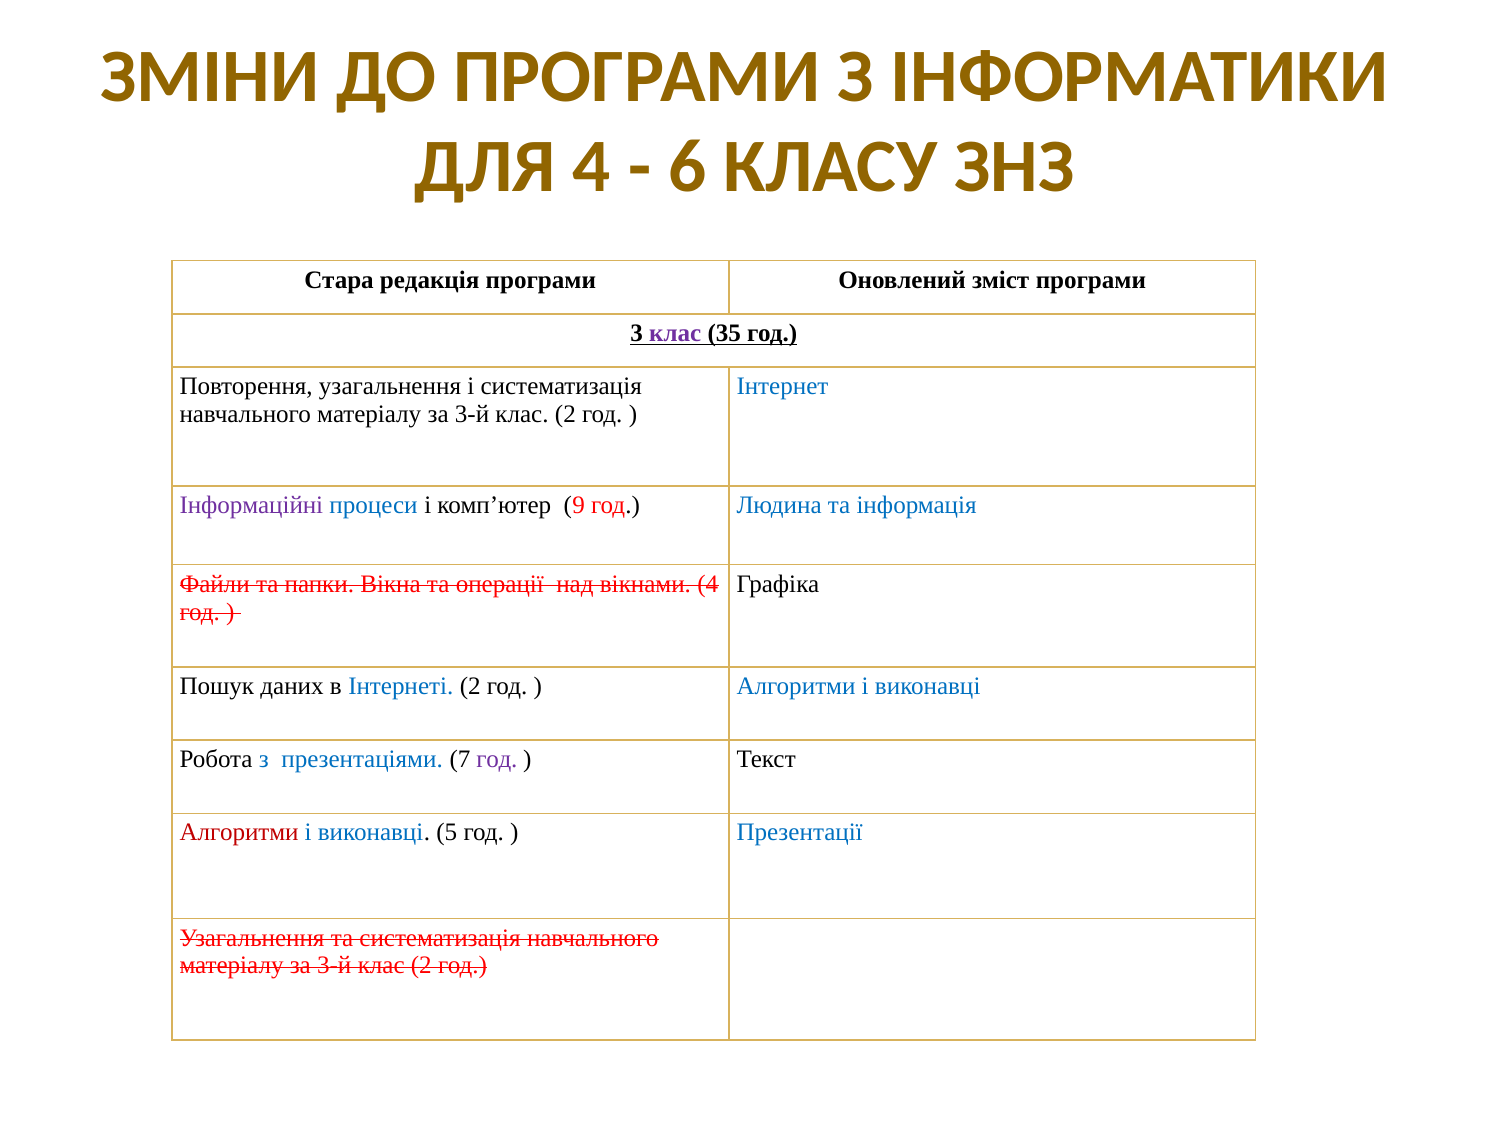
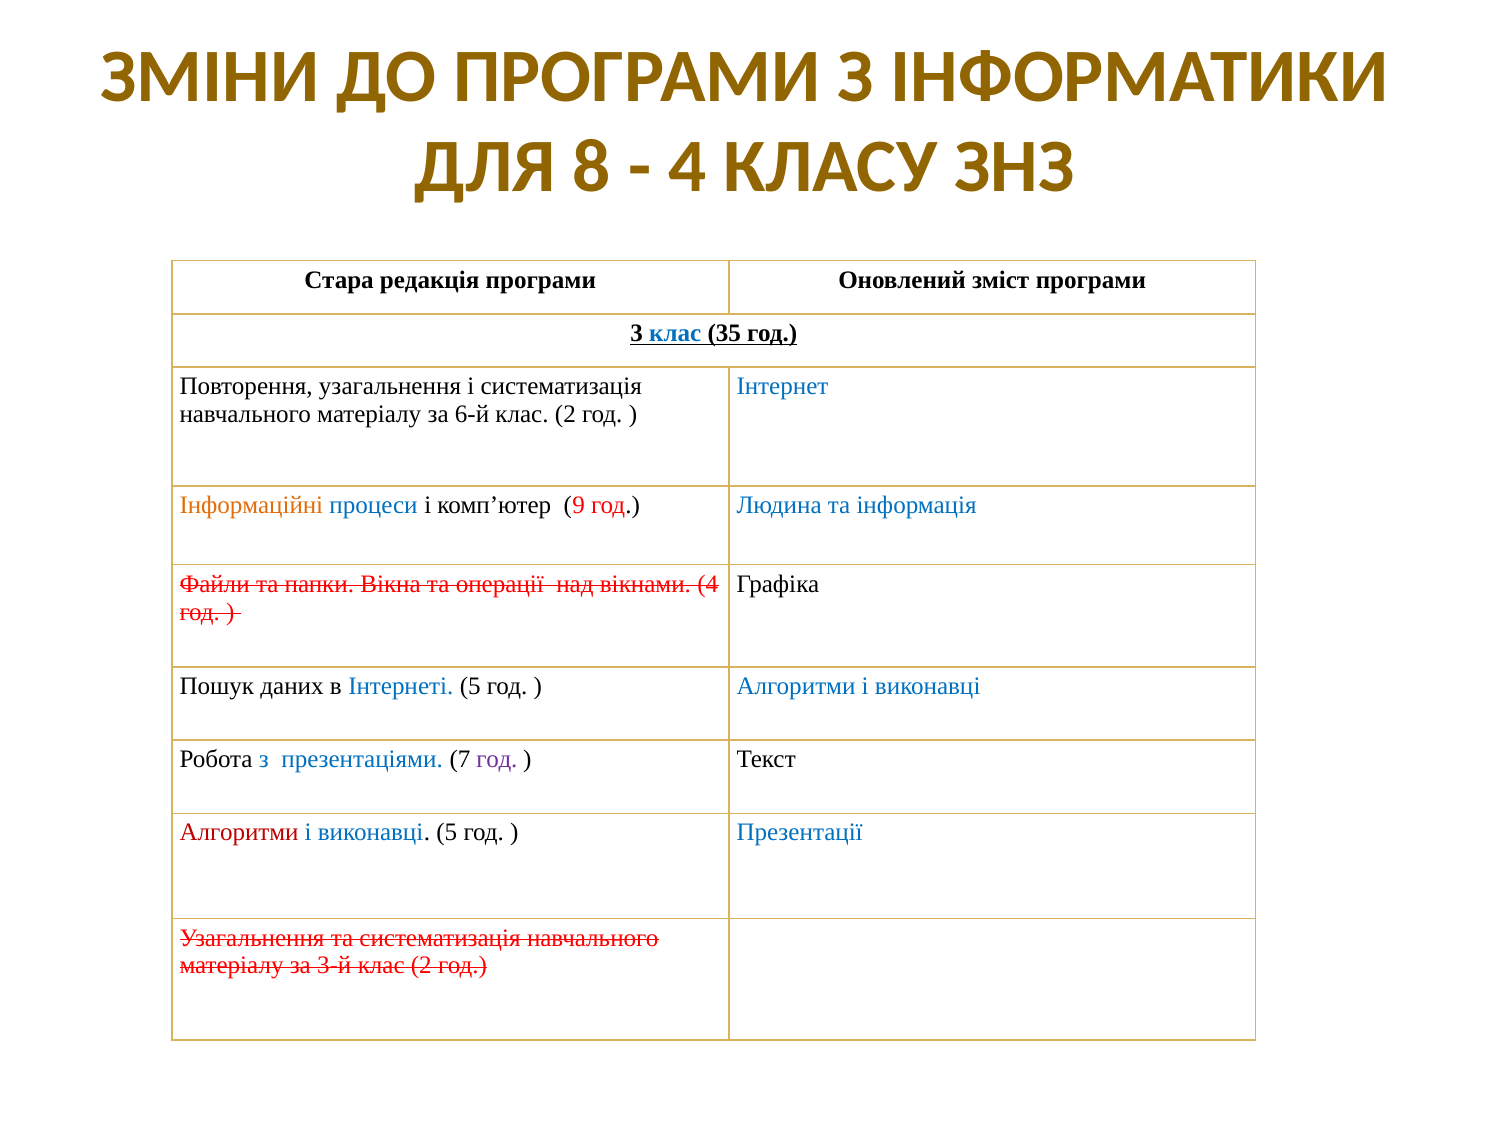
ДЛЯ 4: 4 -> 8
6 at (687, 167): 6 -> 4
клас at (675, 333) colour: purple -> blue
3-й at (472, 414): 3-й -> 6-й
Інформаційні colour: purple -> orange
Інтернеті 2: 2 -> 5
